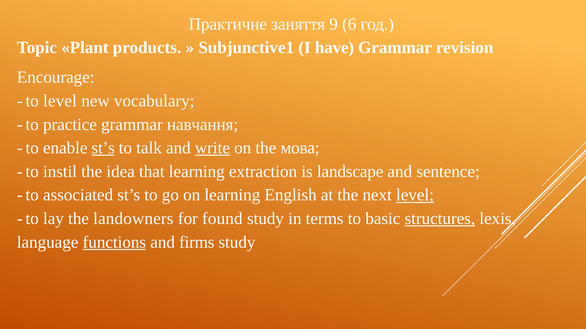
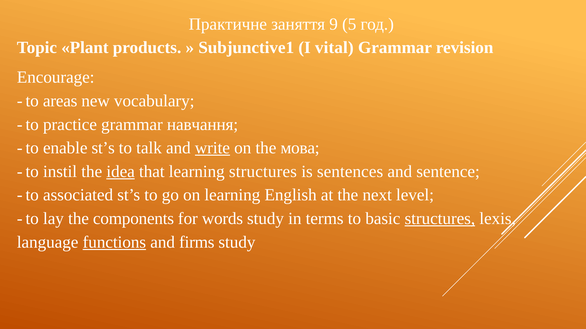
6: 6 -> 5
have: have -> vital
to level: level -> areas
st’s at (103, 148) underline: present -> none
idea underline: none -> present
learning extraction: extraction -> structures
landscape: landscape -> sentences
level at (415, 195) underline: present -> none
landowners: landowners -> components
found: found -> words
